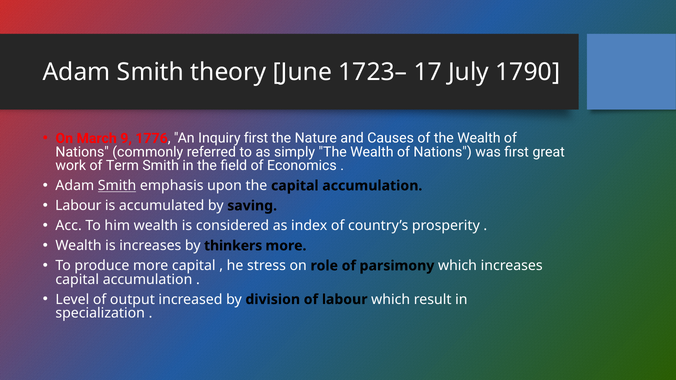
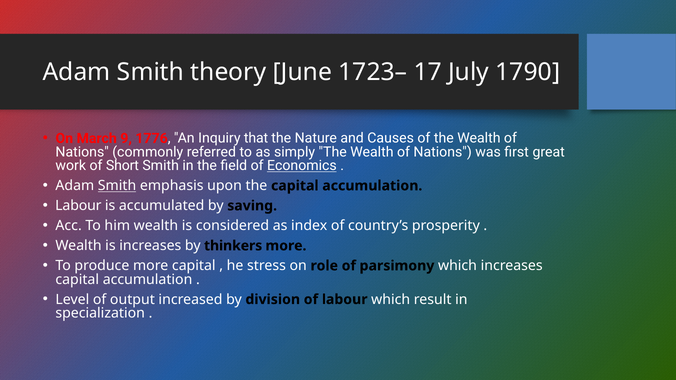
Inquiry first: first -> that
Term: Term -> Short
Economics underline: none -> present
